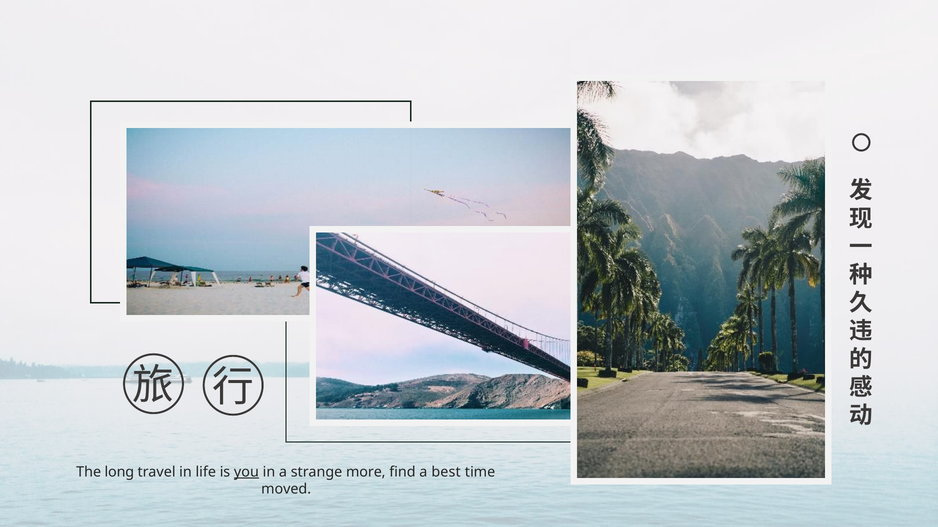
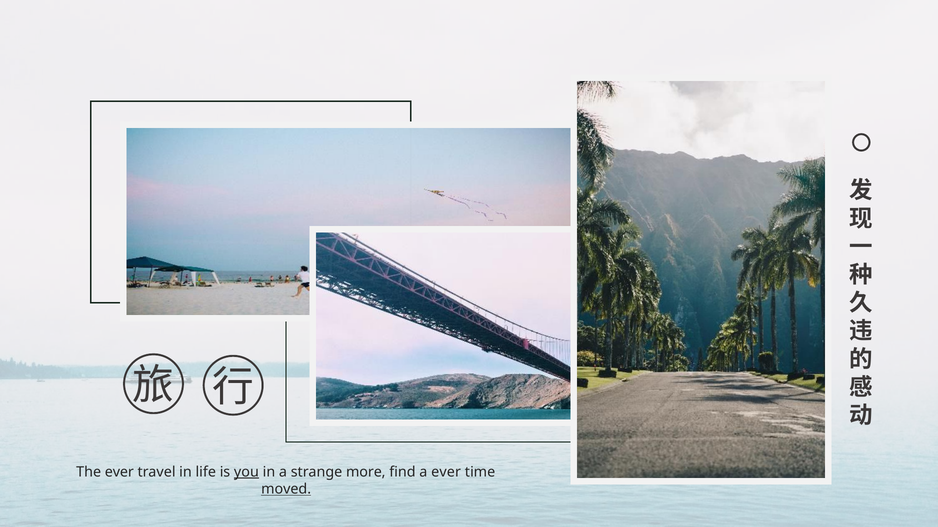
The long: long -> ever
a best: best -> ever
moved underline: none -> present
